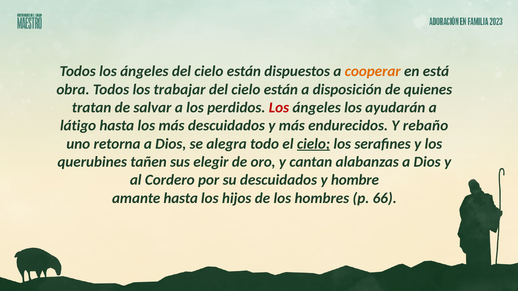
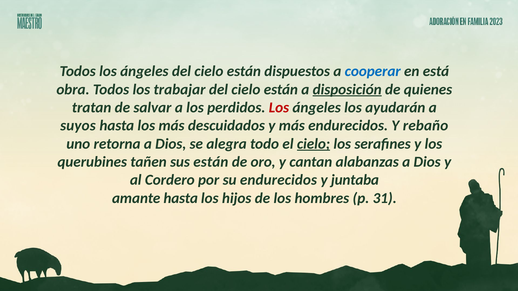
cooperar colour: orange -> blue
disposición underline: none -> present
látigo: látigo -> suyos
sus elegir: elegir -> están
su descuidados: descuidados -> endurecidos
hombre: hombre -> juntaba
66: 66 -> 31
